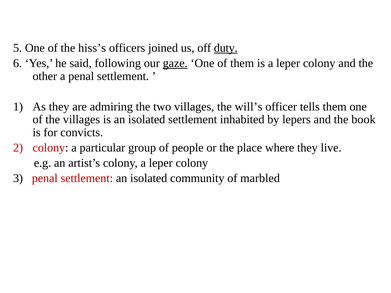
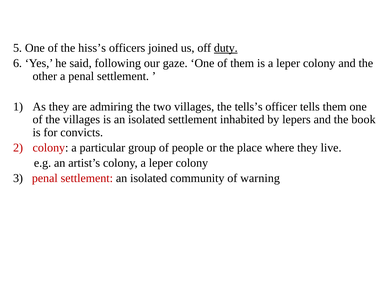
gaze underline: present -> none
will’s: will’s -> tells’s
marbled: marbled -> warning
